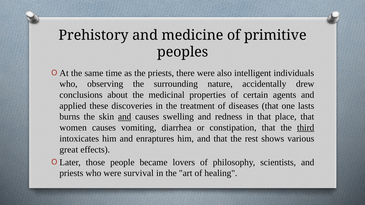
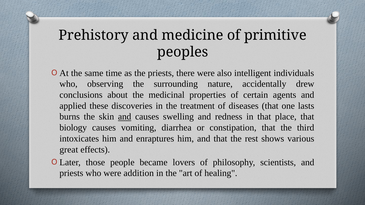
women: women -> biology
third underline: present -> none
survival: survival -> addition
